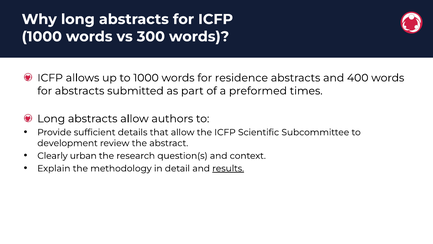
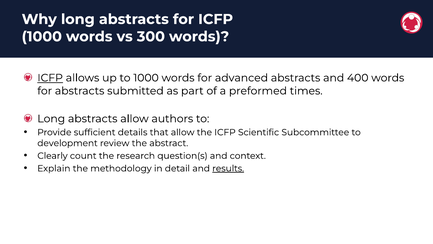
ICFP at (50, 78) underline: none -> present
residence: residence -> advanced
urban: urban -> count
